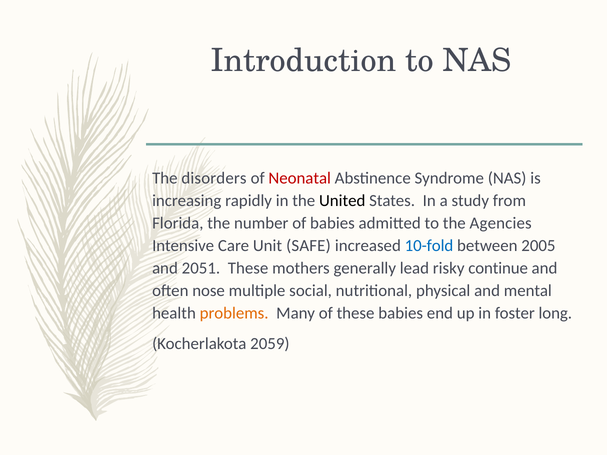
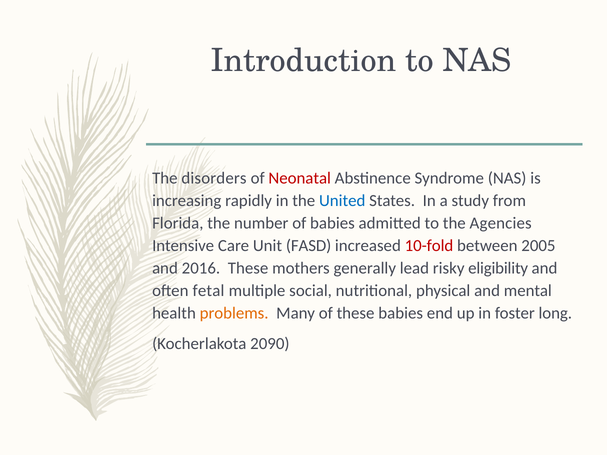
United colour: black -> blue
SAFE: SAFE -> FASD
10-fold colour: blue -> red
2051: 2051 -> 2016
continue: continue -> eligibility
nose: nose -> fetal
2059: 2059 -> 2090
